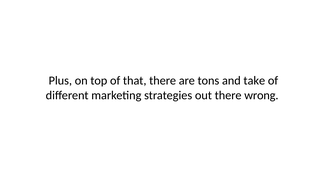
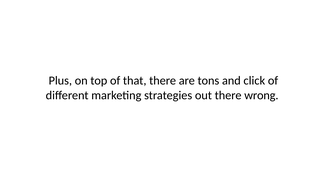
take: take -> click
